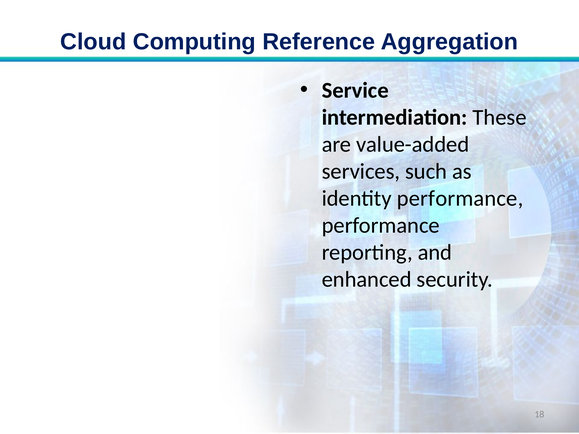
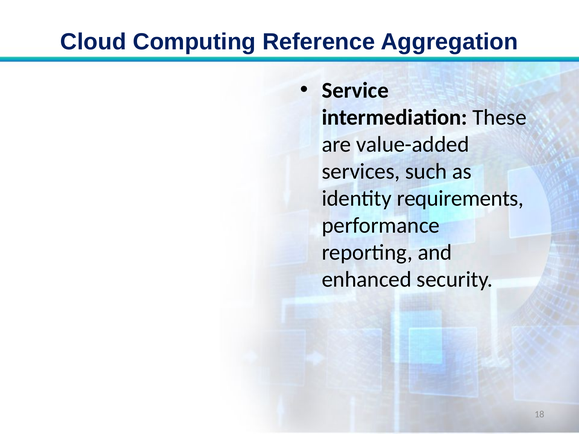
identity performance: performance -> requirements
